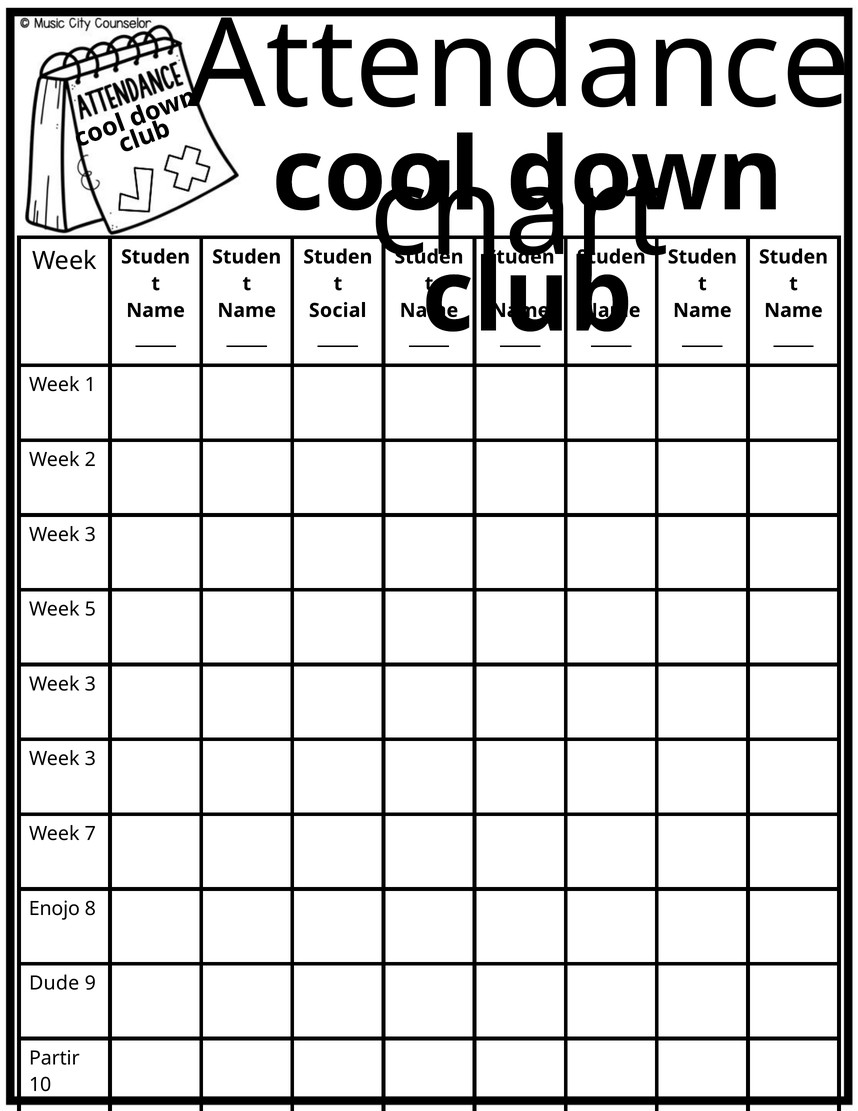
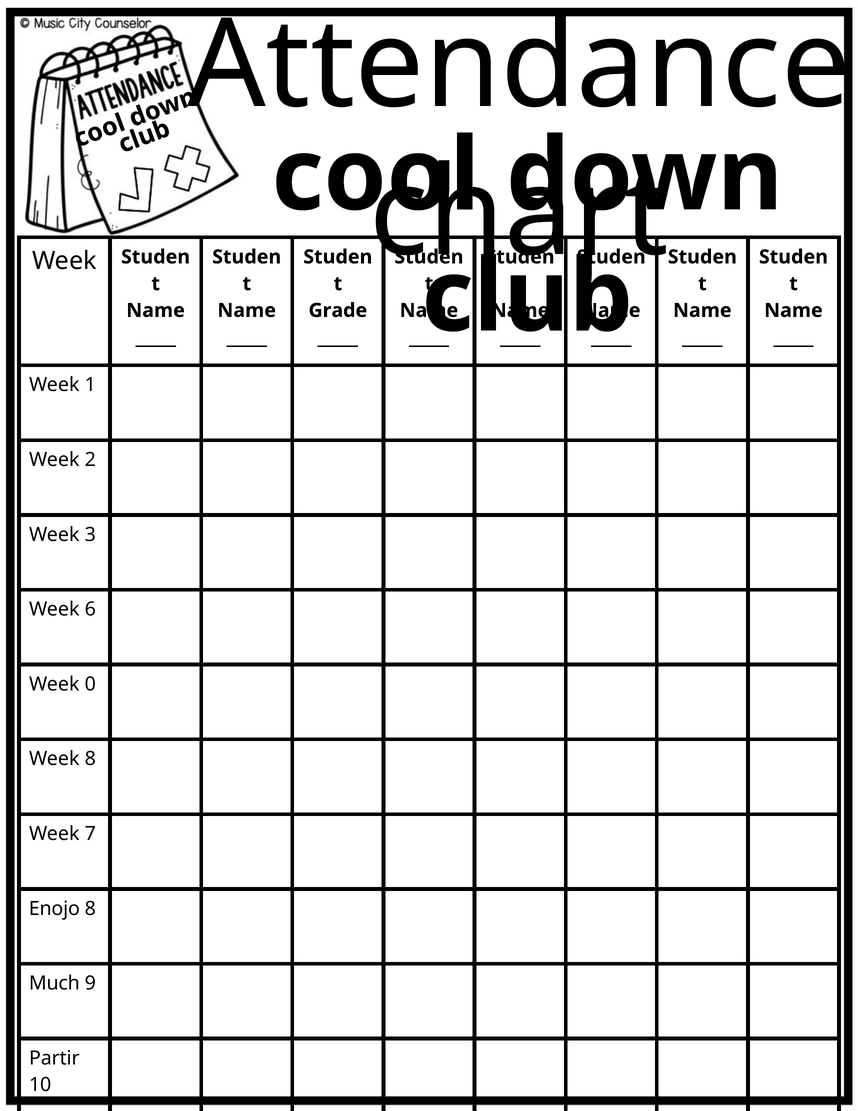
Social: Social -> Grade
5: 5 -> 6
3 at (90, 684): 3 -> 0
3 at (90, 759): 3 -> 8
Dude: Dude -> Much
